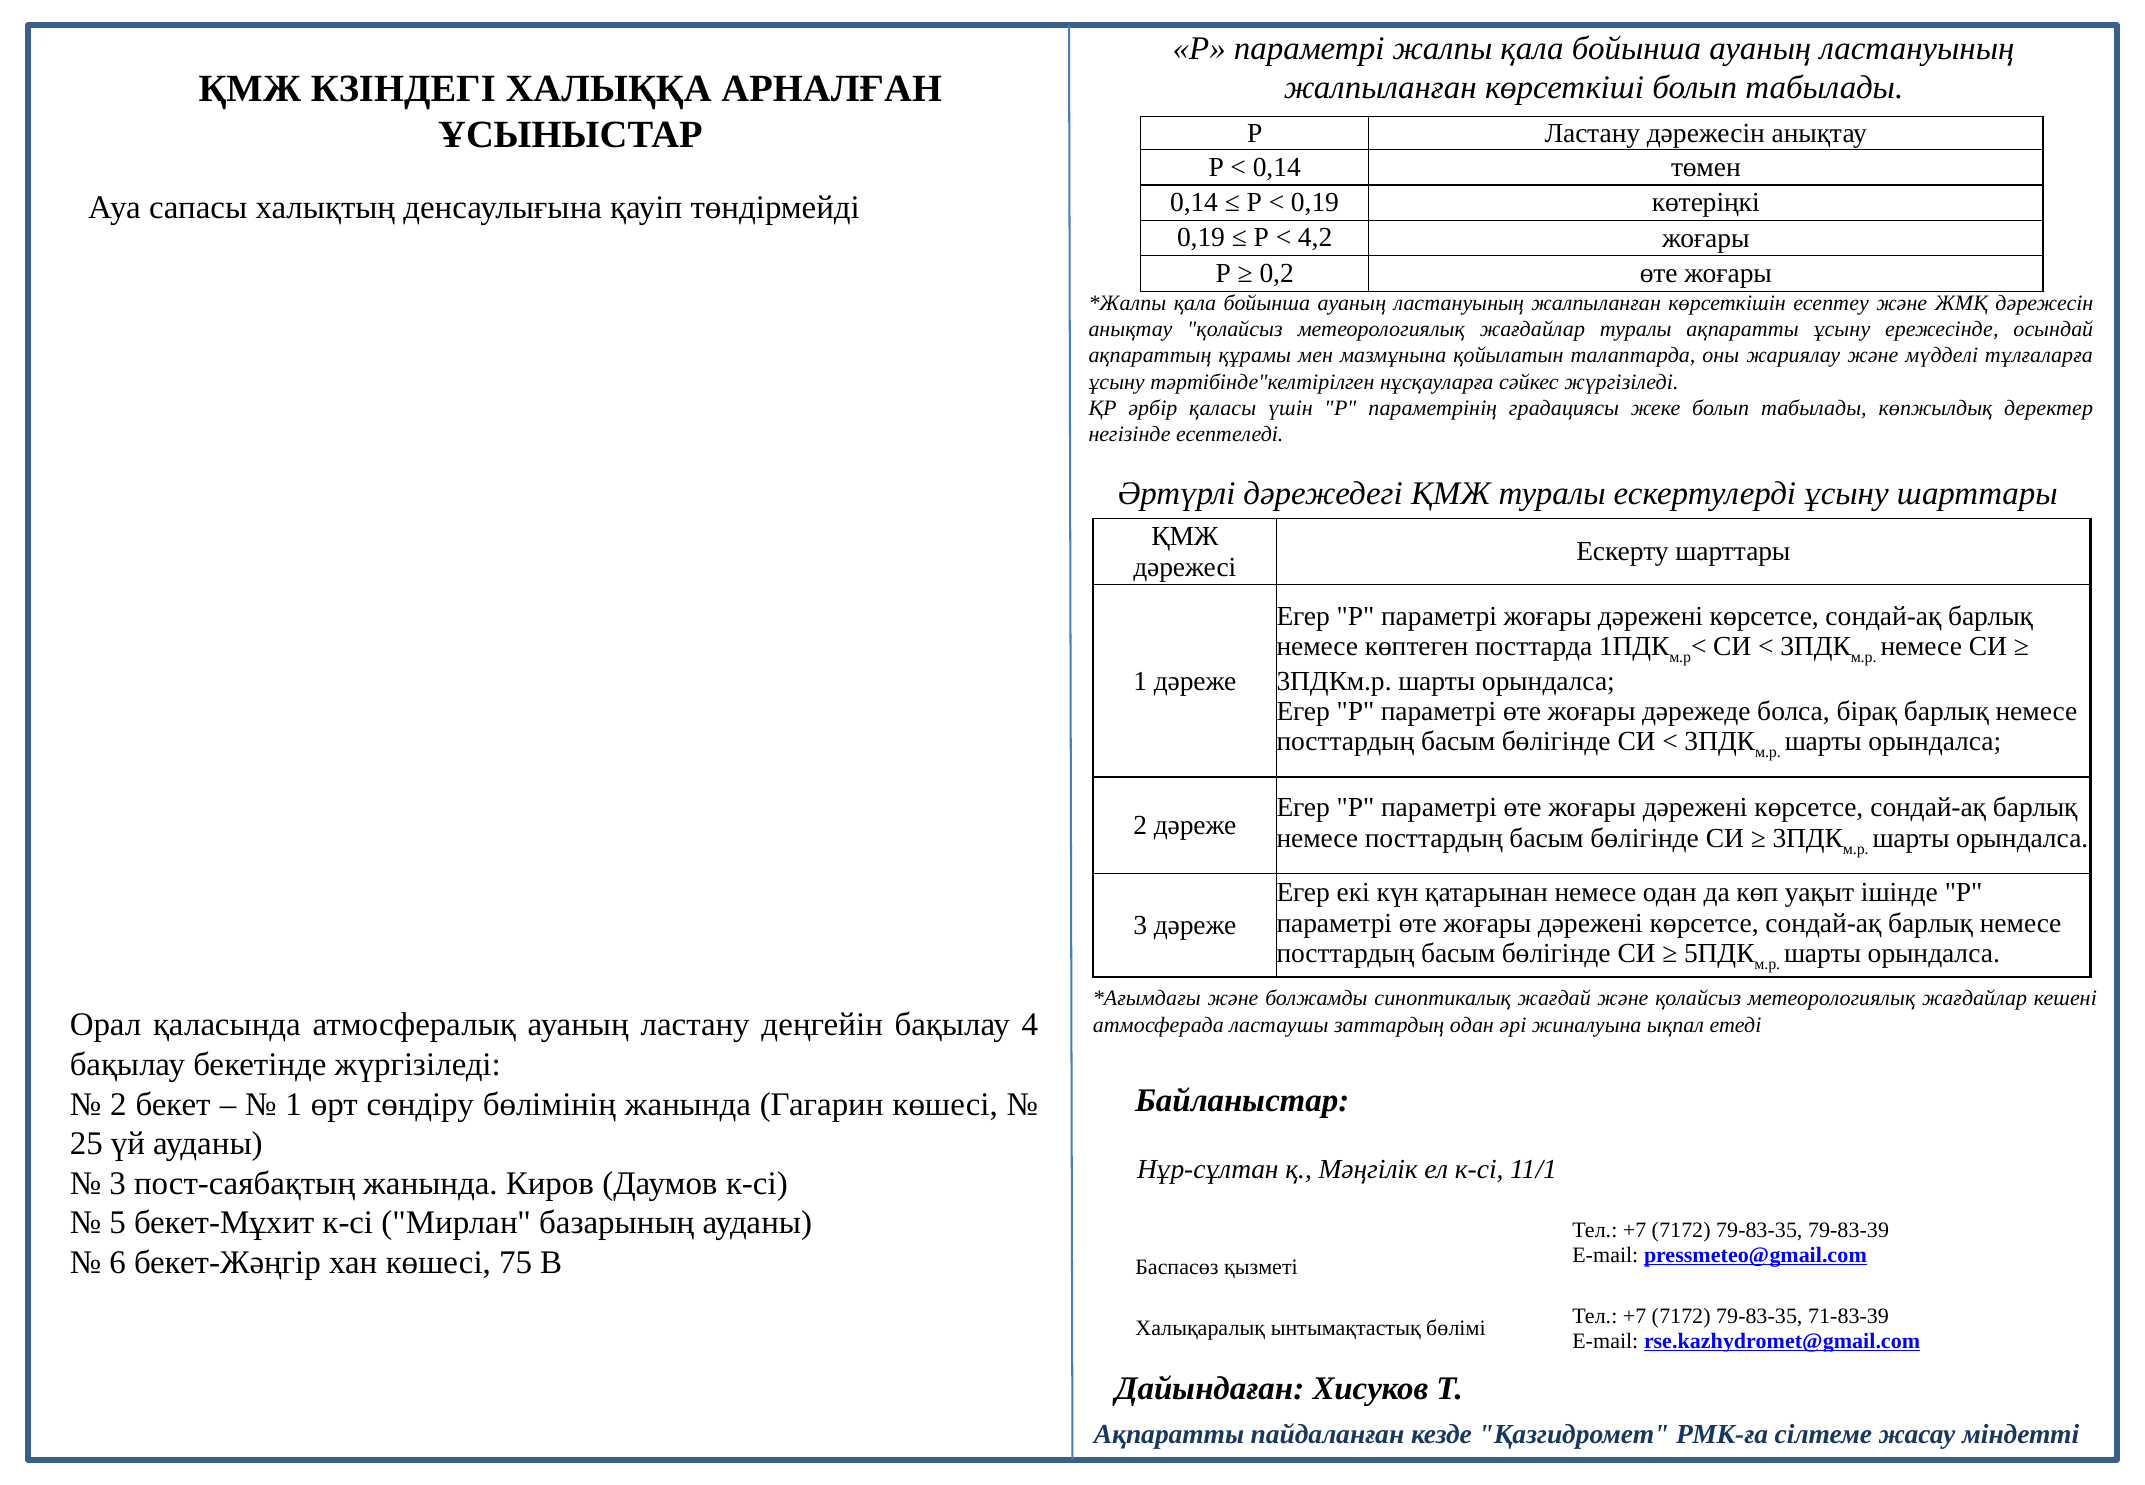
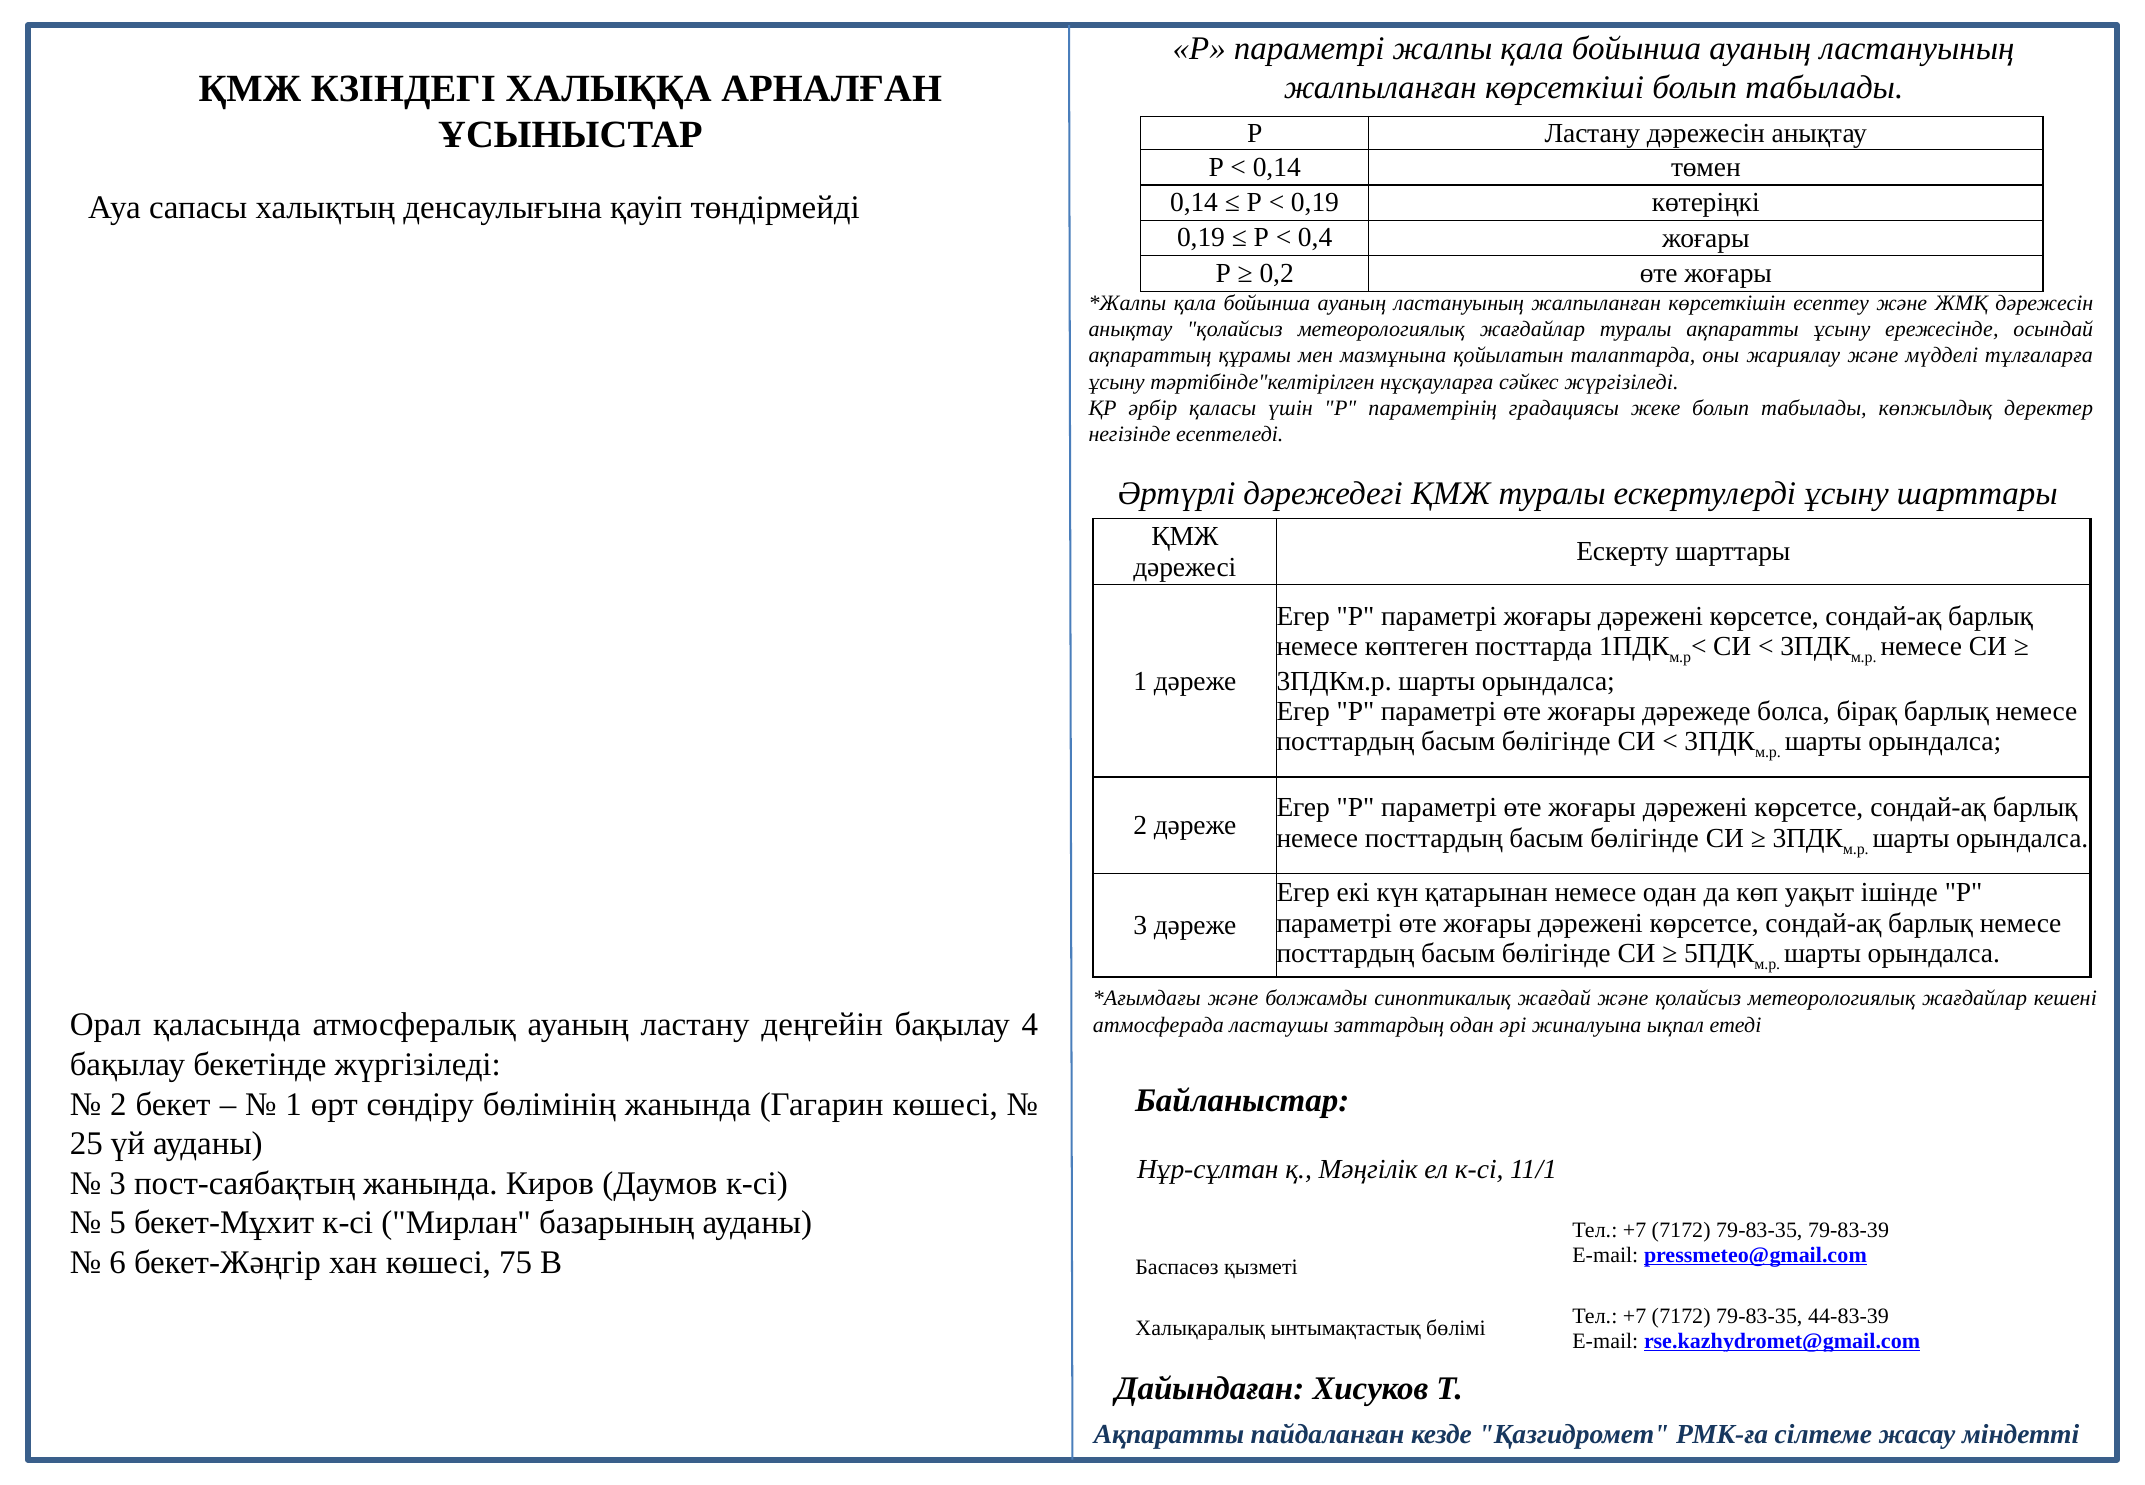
4,2: 4,2 -> 0,4
71-83-39: 71-83-39 -> 44-83-39
